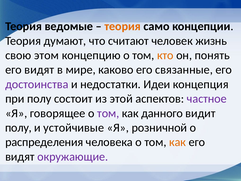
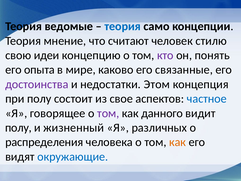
теория at (123, 26) colour: orange -> blue
думают: думают -> мнение
жизнь: жизнь -> стилю
этом: этом -> идеи
кто colour: orange -> purple
видят at (39, 70): видят -> опыта
Идеи: Идеи -> Этом
этой: этой -> свое
частное colour: purple -> blue
устойчивые: устойчивые -> жизненный
розничной: розничной -> различных
окружающие colour: purple -> blue
